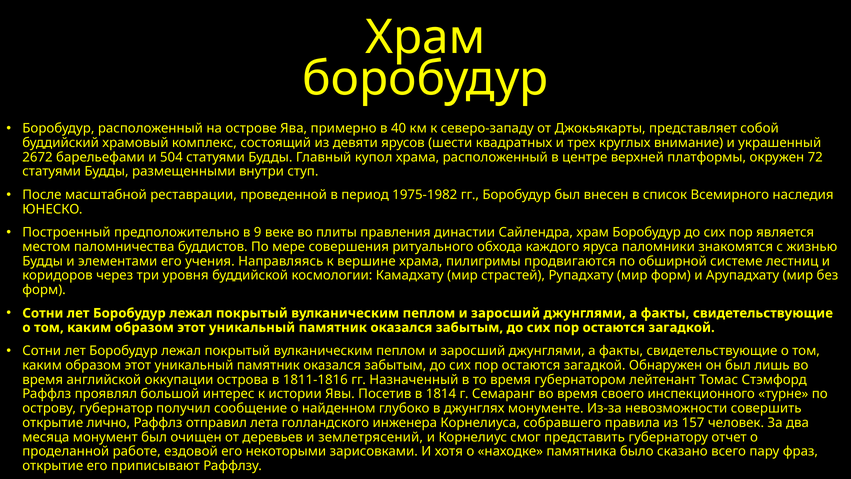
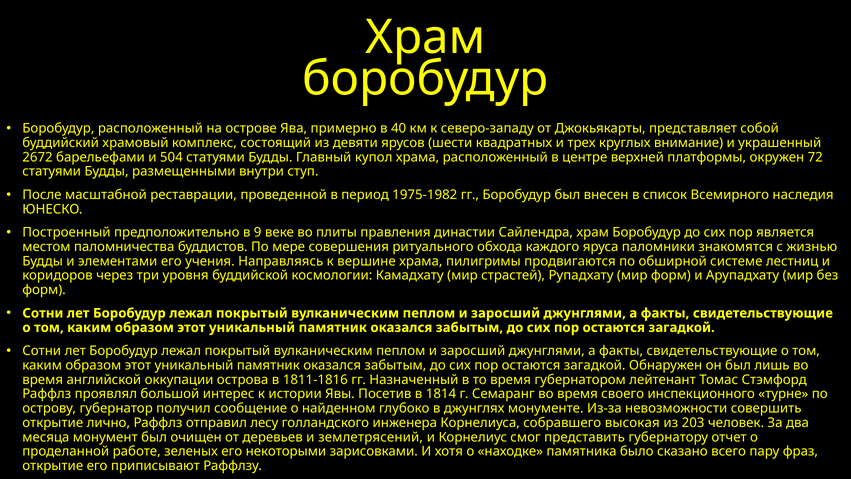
лета: лета -> лесу
правила: правила -> высокая
157: 157 -> 203
ездовой: ездовой -> зеленых
